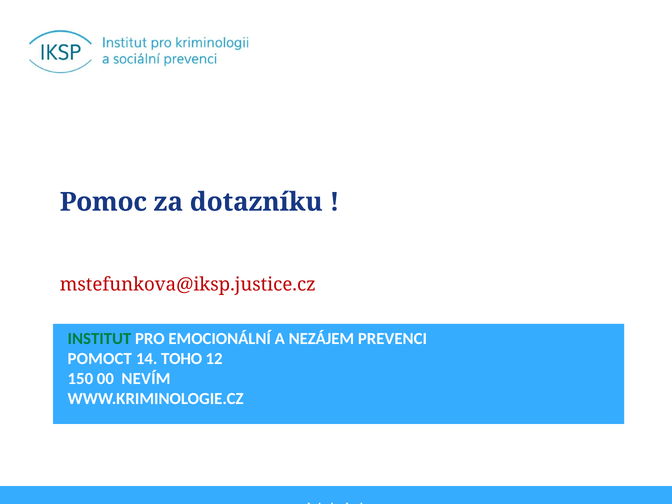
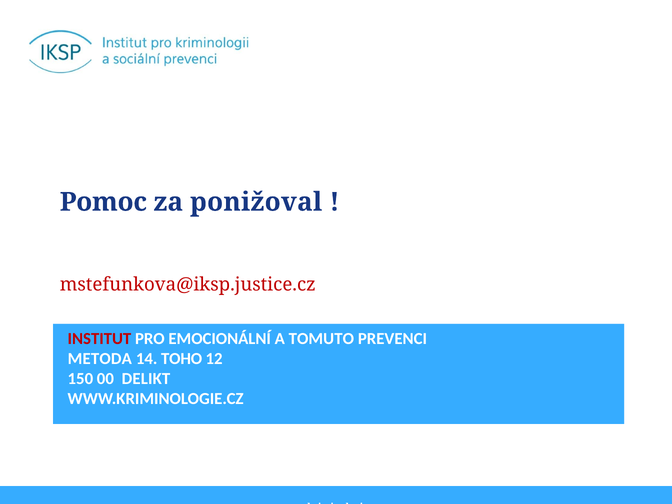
dotazníku: dotazníku -> ponižoval
INSTITUT colour: green -> red
NEZÁJEM: NEZÁJEM -> TOMUTO
POMOCT: POMOCT -> METODA
NEVÍM: NEVÍM -> DELIKT
